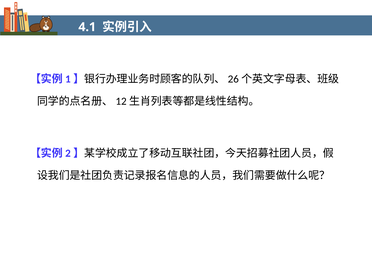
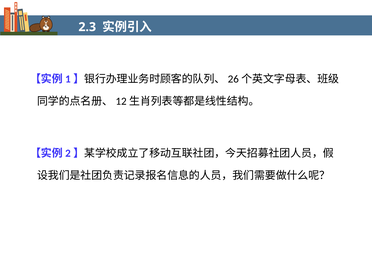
4.1: 4.1 -> 2.3
